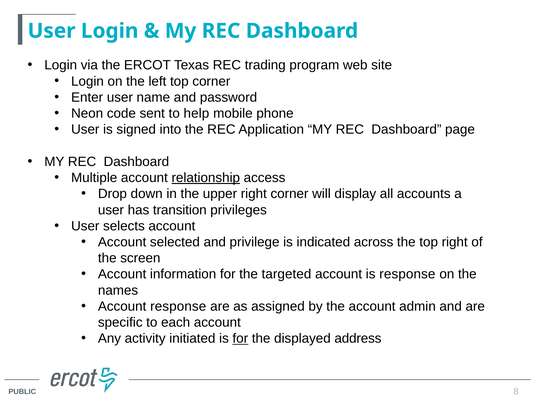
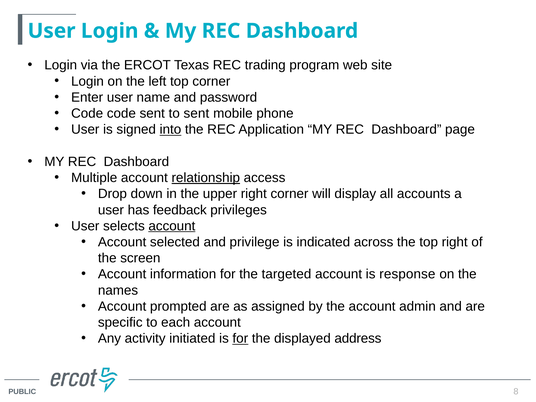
Neon at (87, 113): Neon -> Code
to help: help -> sent
into underline: none -> present
transition: transition -> feedback
account at (172, 226) underline: none -> present
Account response: response -> prompted
